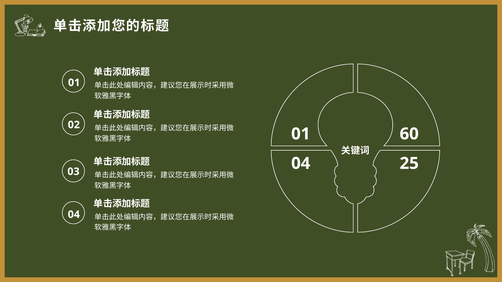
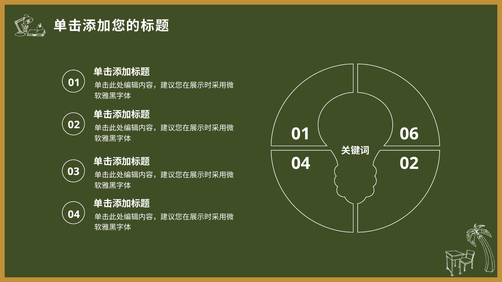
60: 60 -> 06
04 25: 25 -> 02
